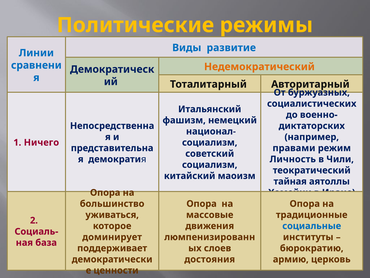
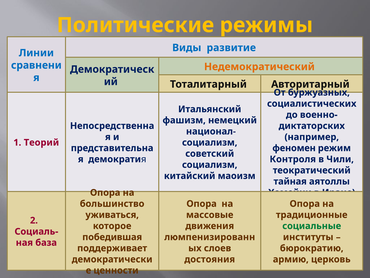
Ничего: Ничего -> Теорий
правами: правами -> феномен
Личность: Личность -> Контроля
социальные colour: blue -> green
доминирует: доминирует -> победившая
